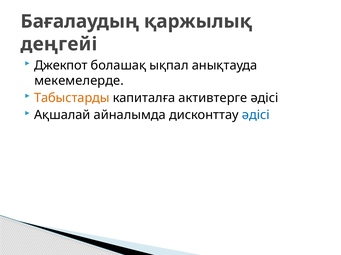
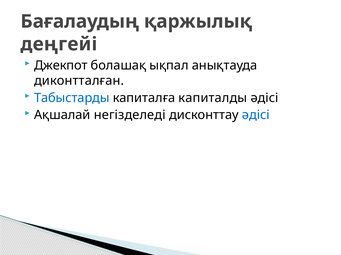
мекемелерде: мекемелерде -> диконтталған
Табыстарды colour: orange -> blue
активтерге: активтерге -> капиталды
айналымда: айналымда -> негізделеді
